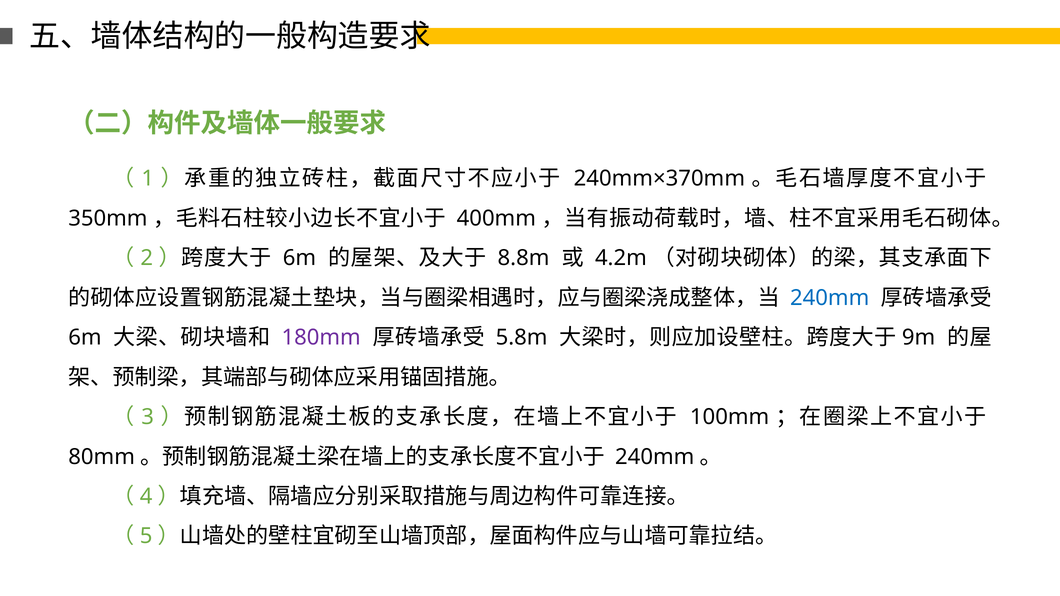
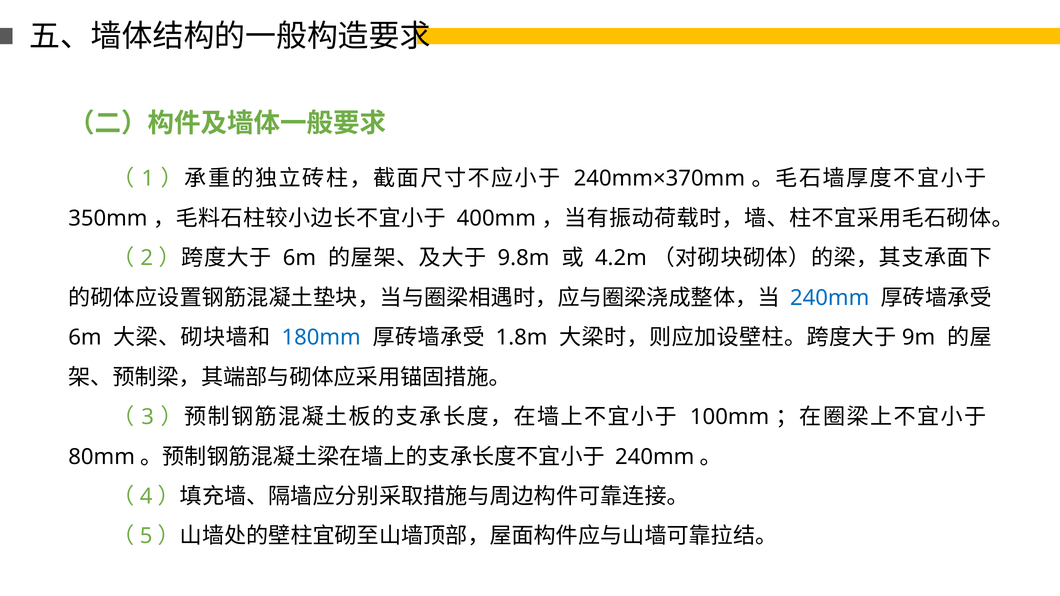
8.8m: 8.8m -> 9.8m
180mm colour: purple -> blue
5.8m: 5.8m -> 1.8m
